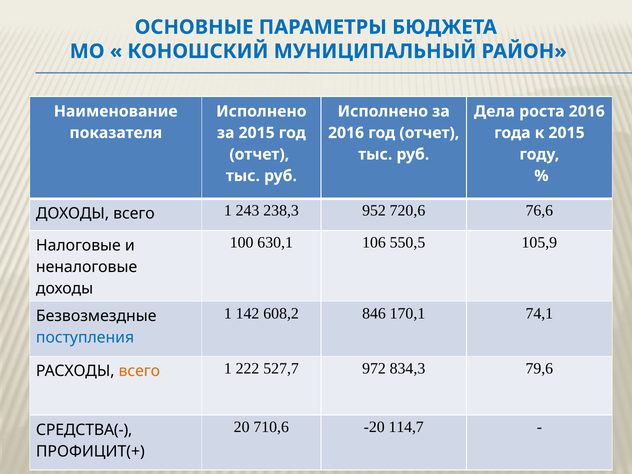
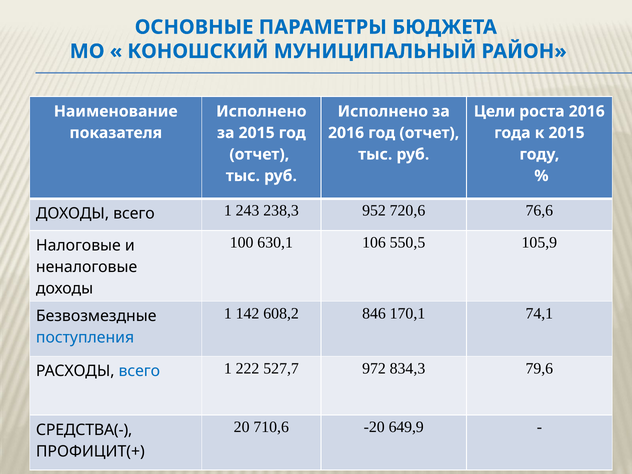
Дела: Дела -> Цели
всего at (139, 371) colour: orange -> blue
114,7: 114,7 -> 649,9
